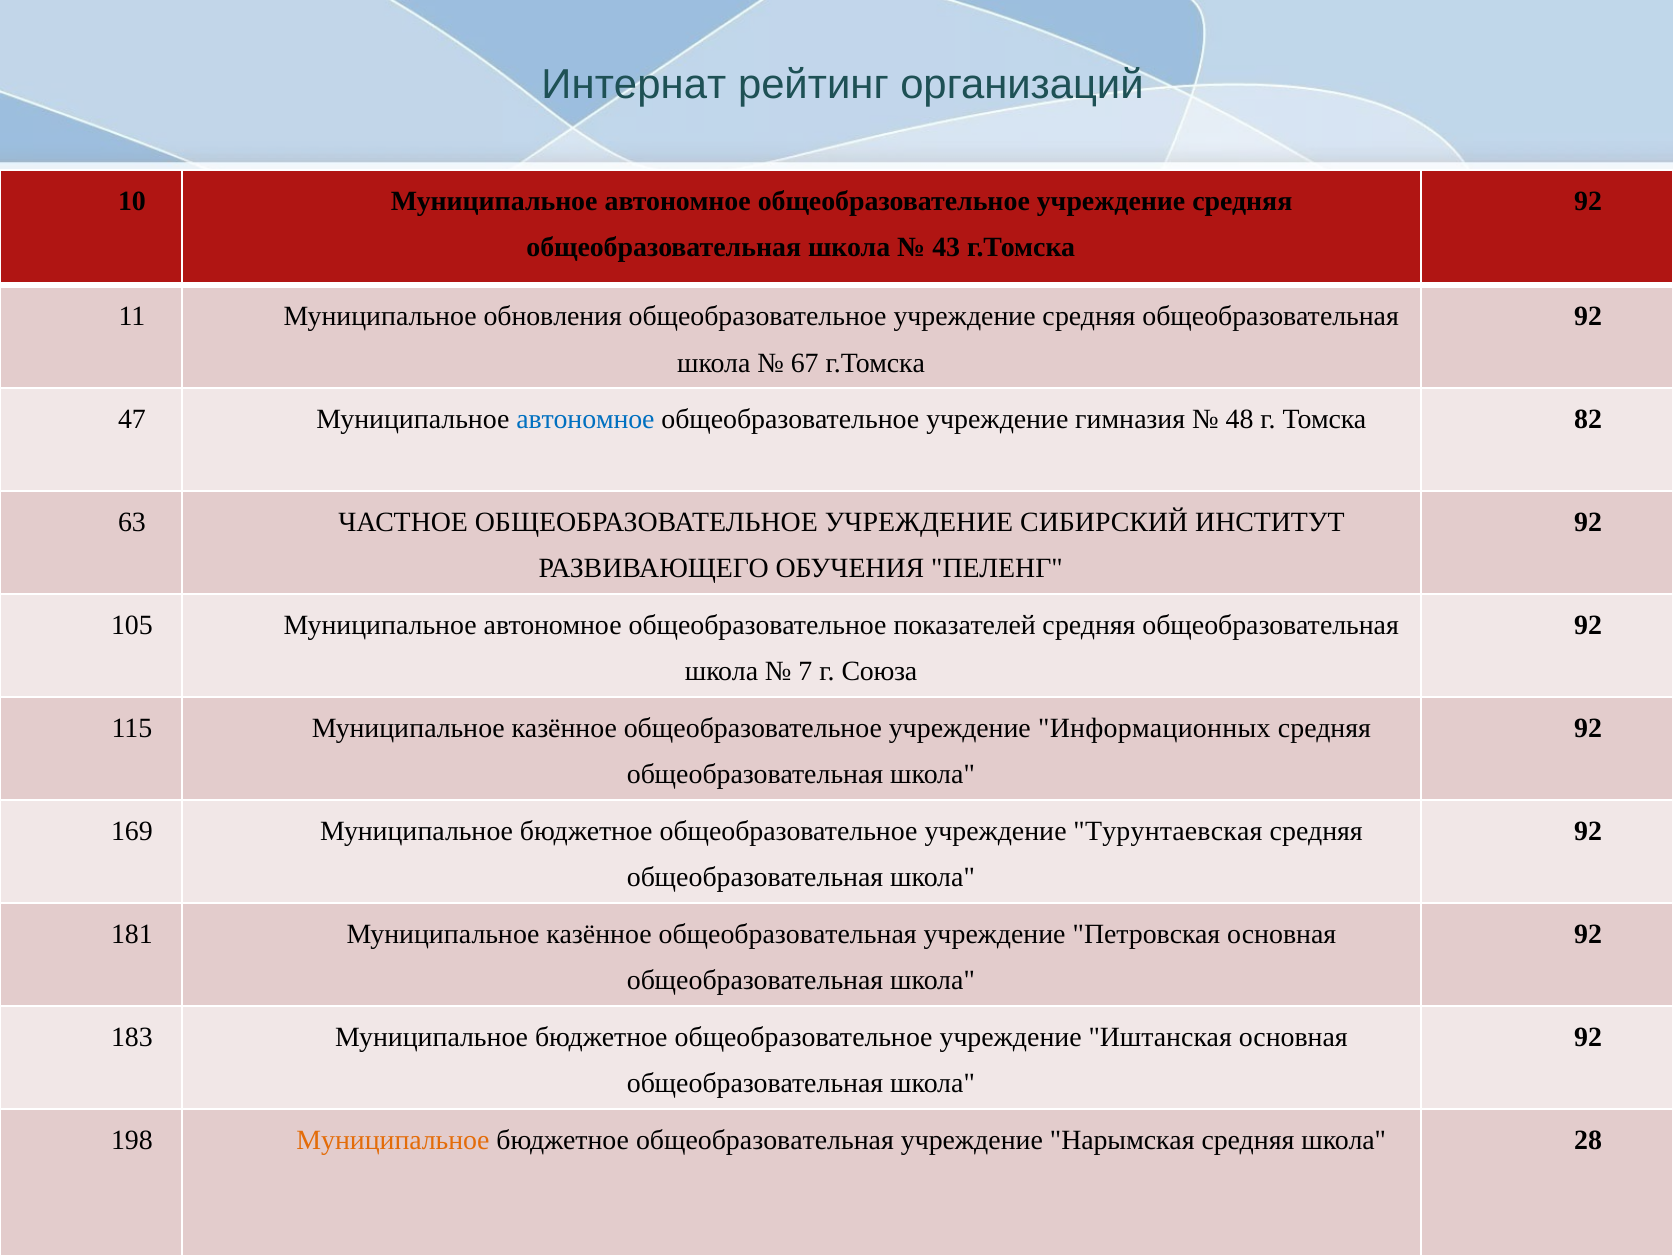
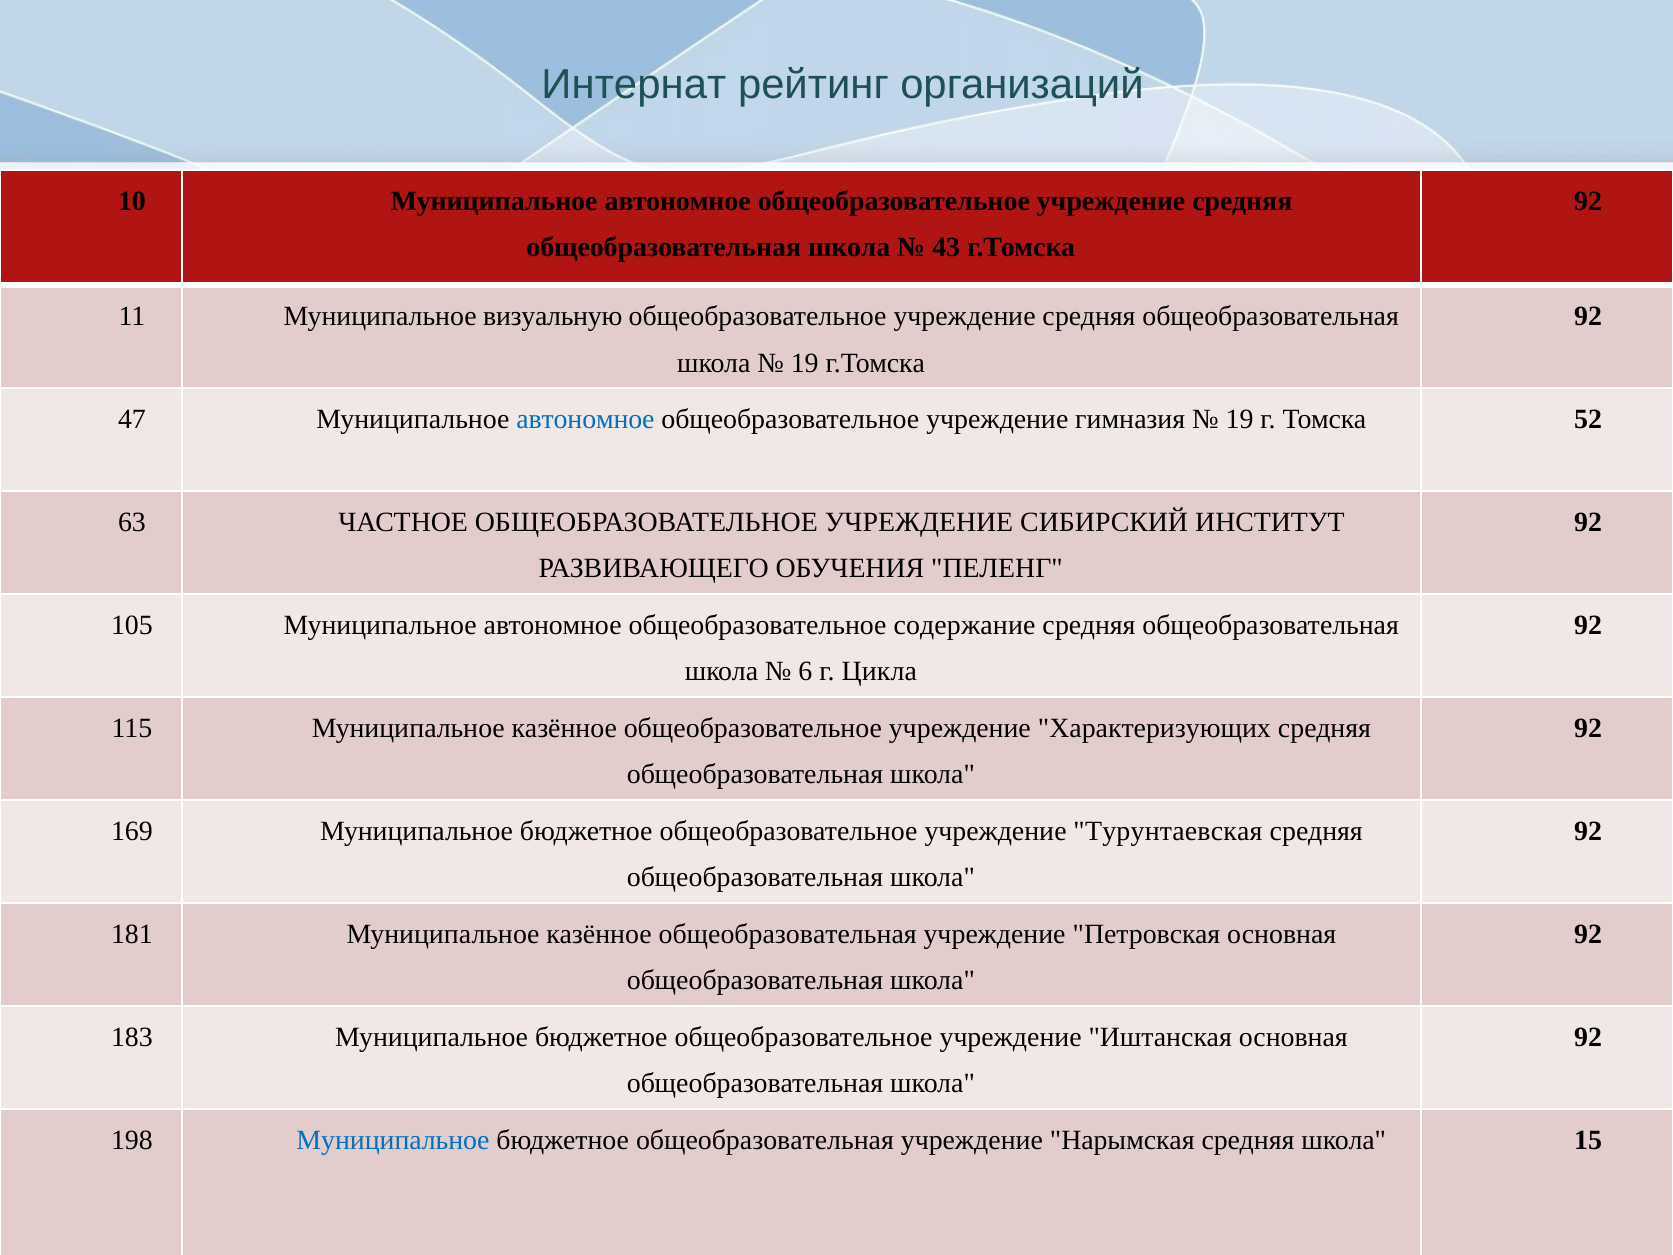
обновления: обновления -> визуальную
67 at (805, 363): 67 -> 19
48 at (1240, 419): 48 -> 19
82: 82 -> 52
показателей: показателей -> содержание
7: 7 -> 6
Союза: Союза -> Цикла
Информационных: Информационных -> Характеризующих
Муниципальное at (393, 1140) colour: orange -> blue
28: 28 -> 15
